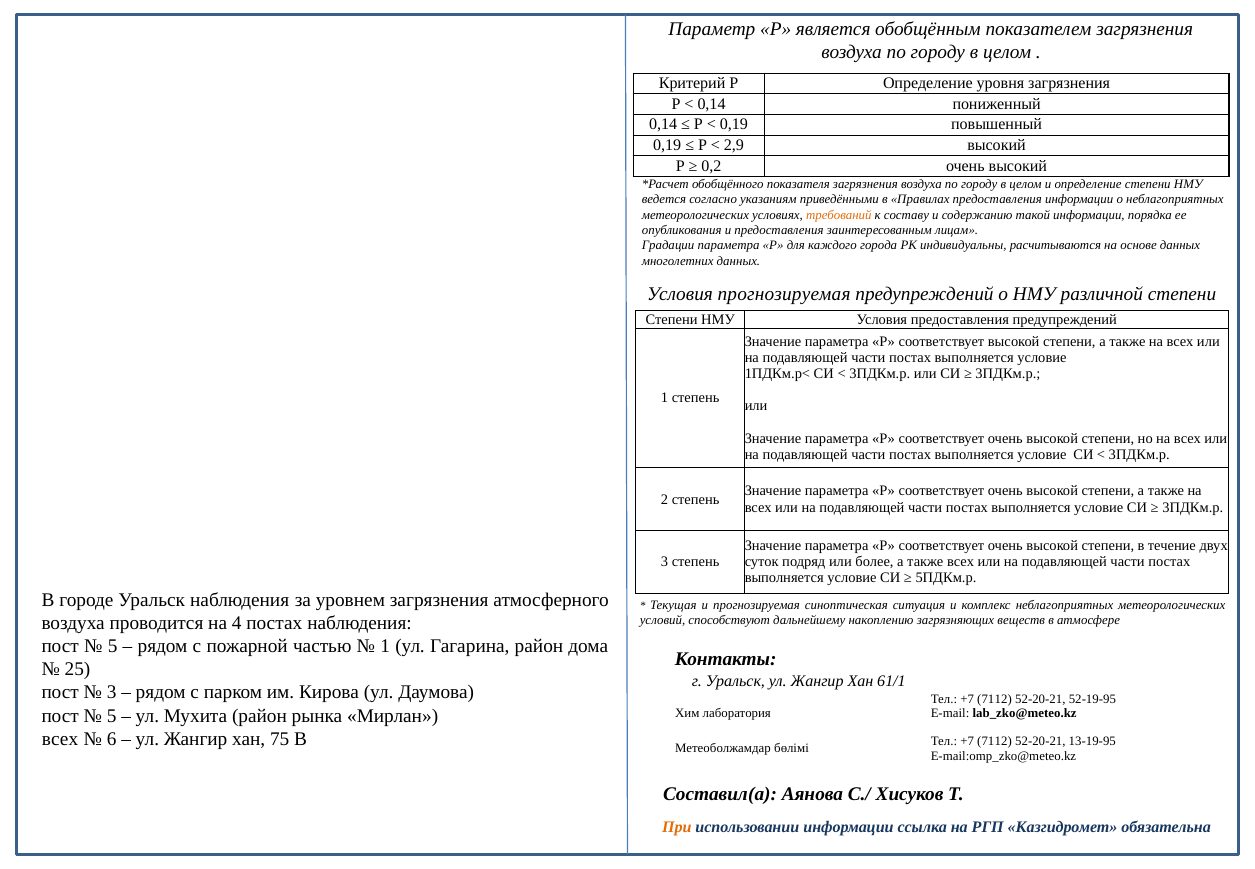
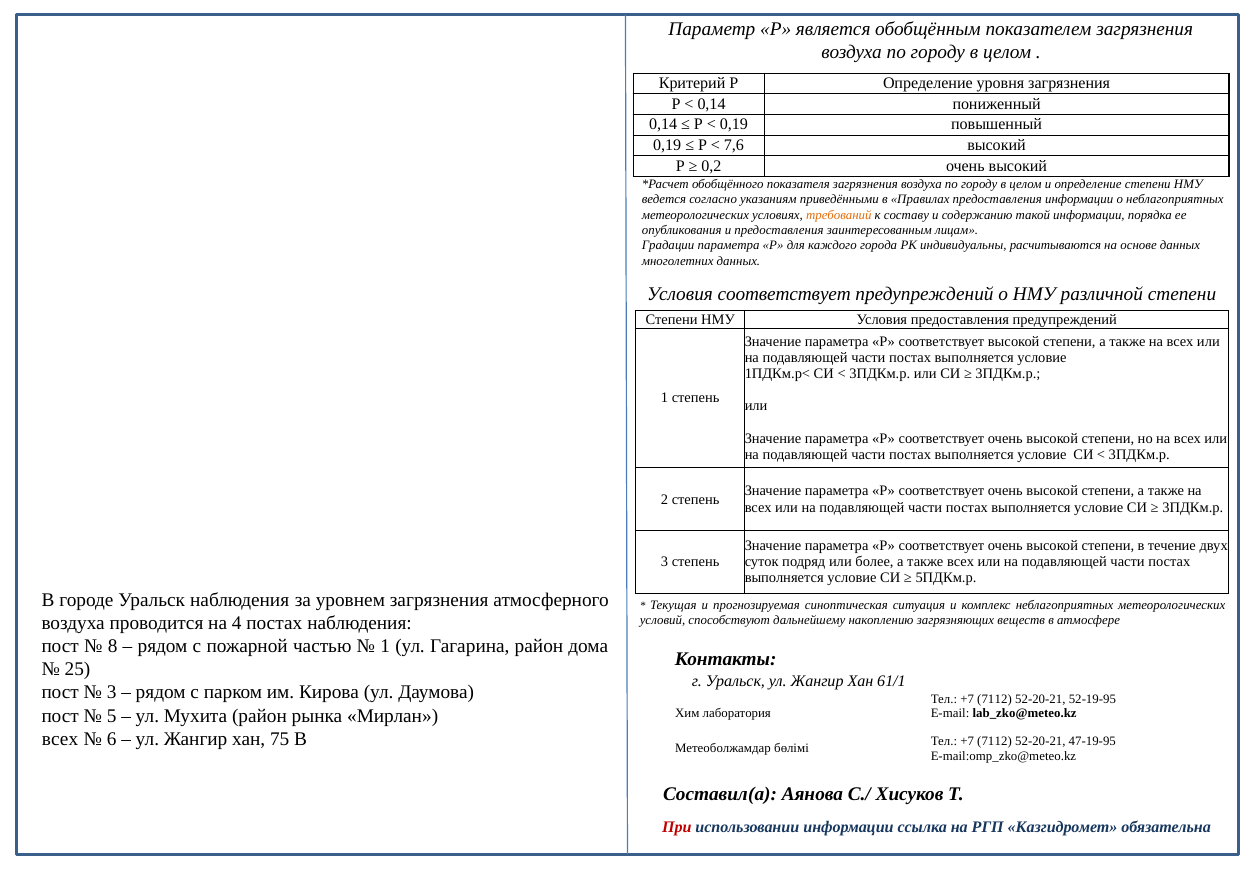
2,9: 2,9 -> 7,6
Условия прогнозируемая: прогнозируемая -> соответствует
5 at (113, 646): 5 -> 8
13-19-95: 13-19-95 -> 47-19-95
При colour: orange -> red
